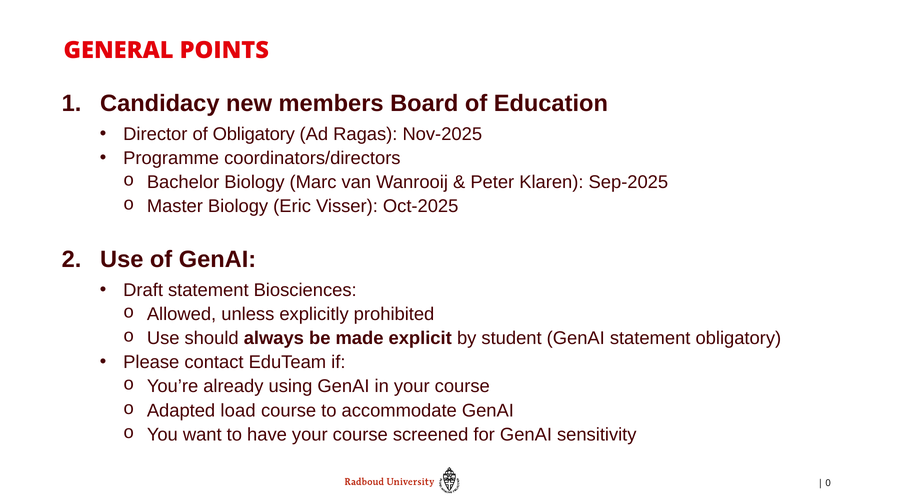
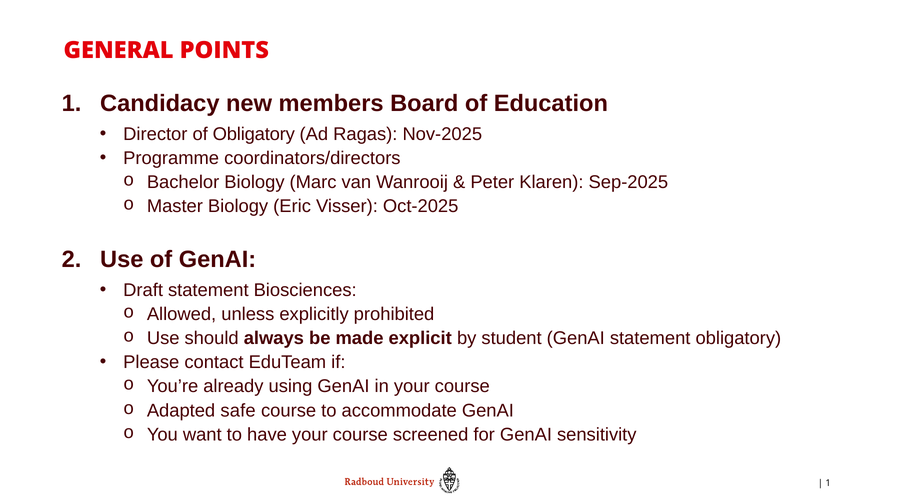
load: load -> safe
0 at (828, 484): 0 -> 1
